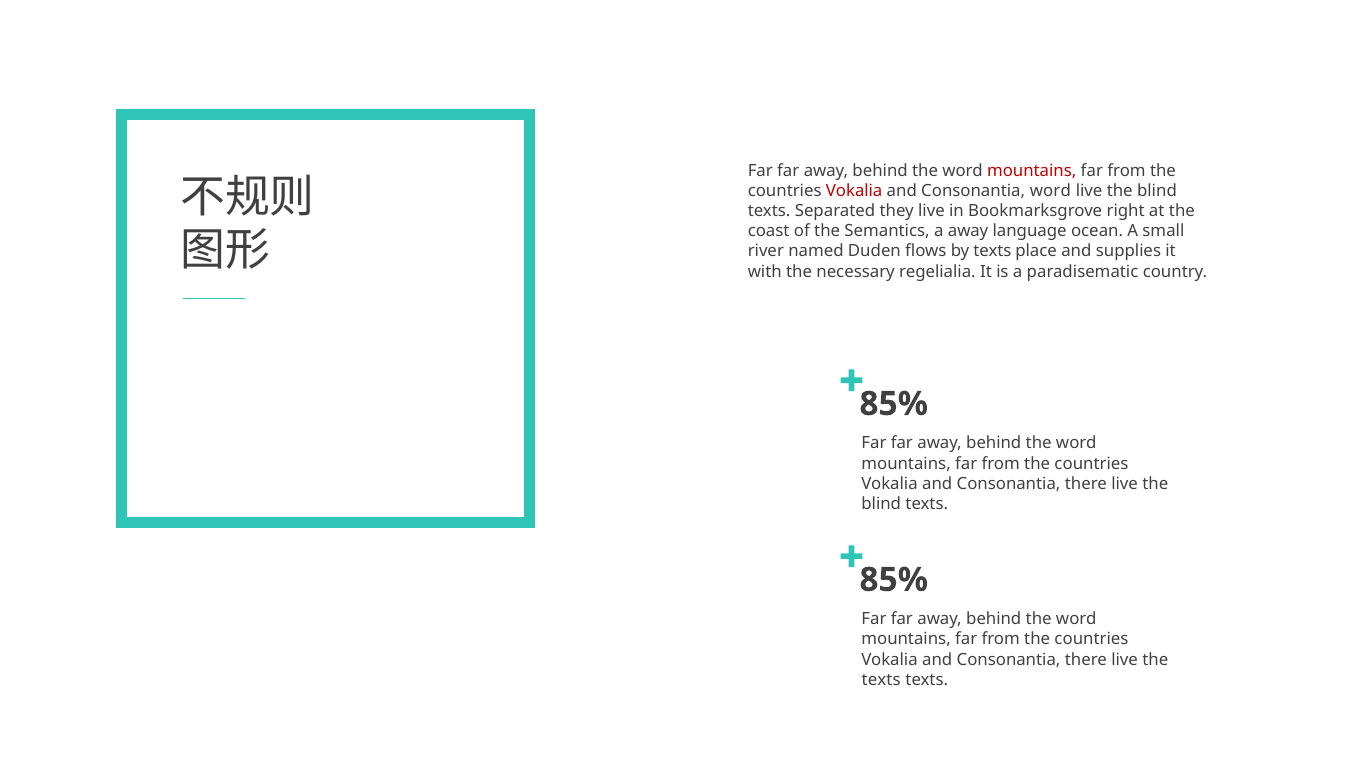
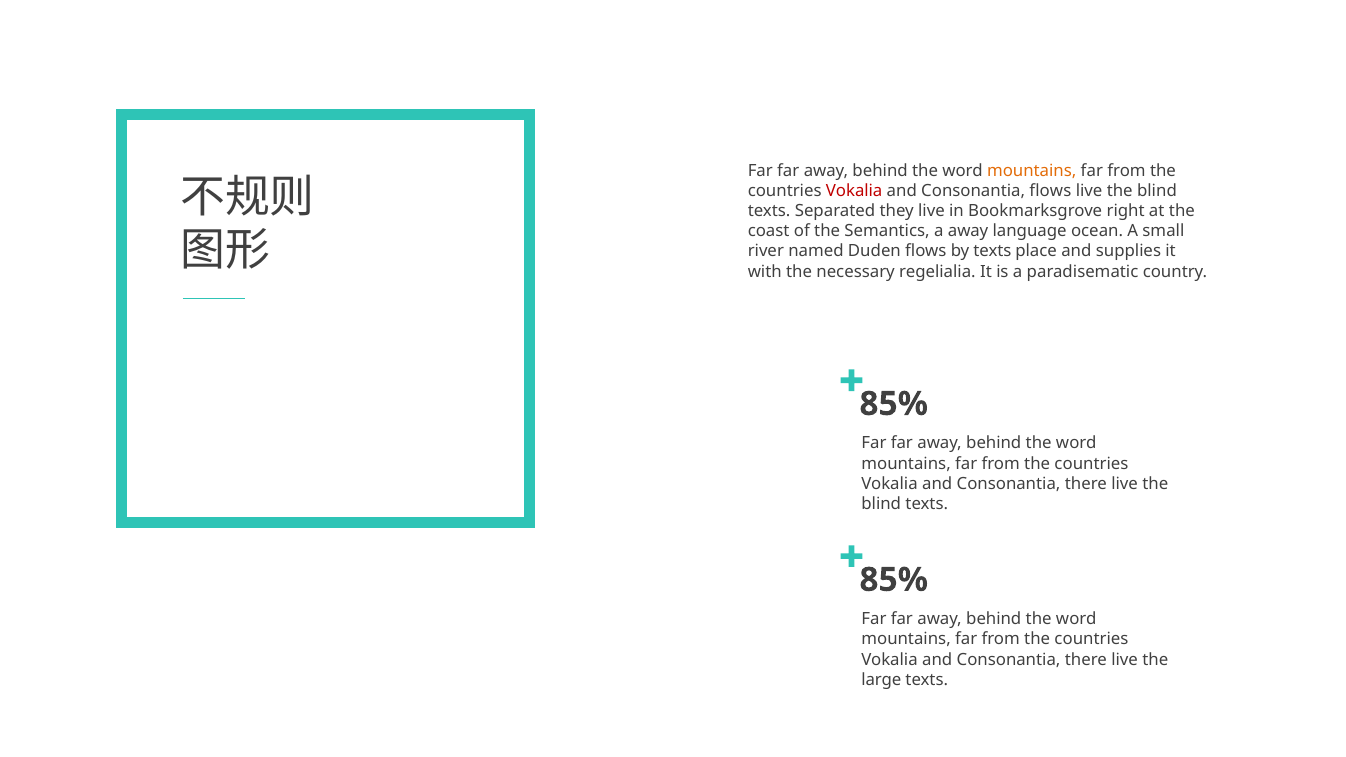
mountains at (1032, 171) colour: red -> orange
Consonantia word: word -> flows
texts at (881, 680): texts -> large
